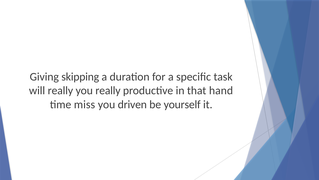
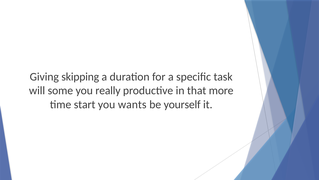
will really: really -> some
hand: hand -> more
miss: miss -> start
driven: driven -> wants
